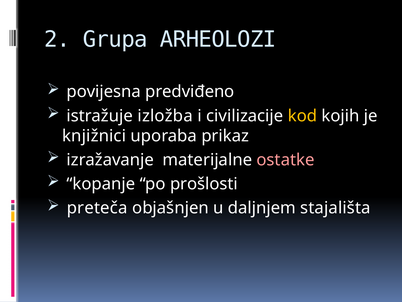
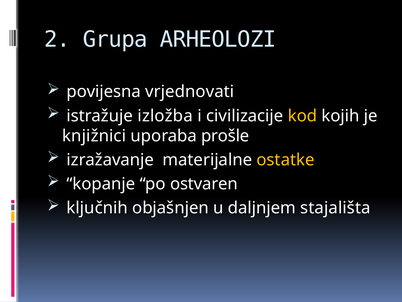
predviđeno: predviđeno -> vrjednovati
prikaz: prikaz -> prošle
ostatke colour: pink -> yellow
prošlosti: prošlosti -> ostvaren
preteča: preteča -> ključnih
